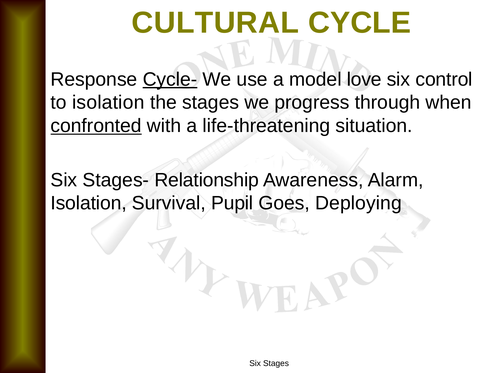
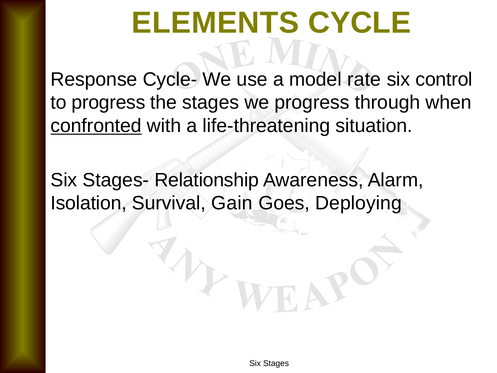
CULTURAL: CULTURAL -> ELEMENTS
Cycle- underline: present -> none
love: love -> rate
to isolation: isolation -> progress
Pupil: Pupil -> Gain
